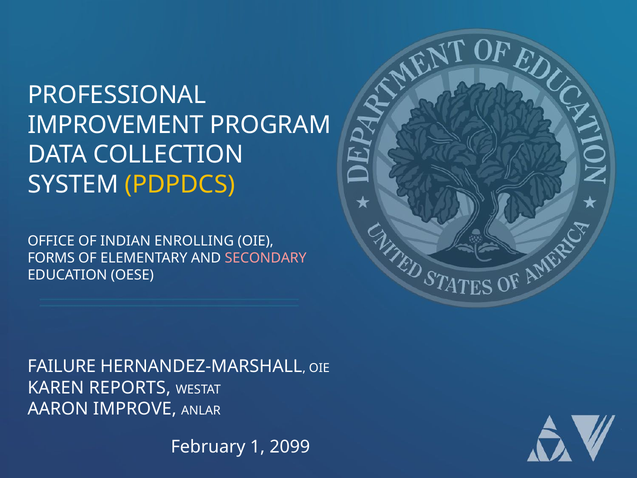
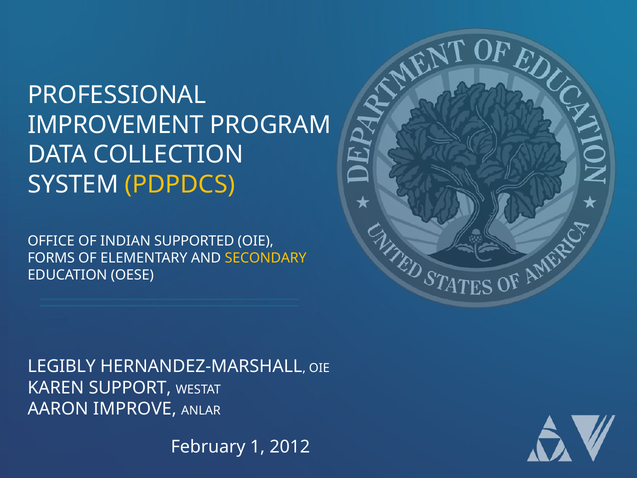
ENROLLING: ENROLLING -> SUPPORTED
SECONDARY colour: pink -> yellow
FAILURE: FAILURE -> LEGIBLY
REPORTS: REPORTS -> SUPPORT
2099: 2099 -> 2012
